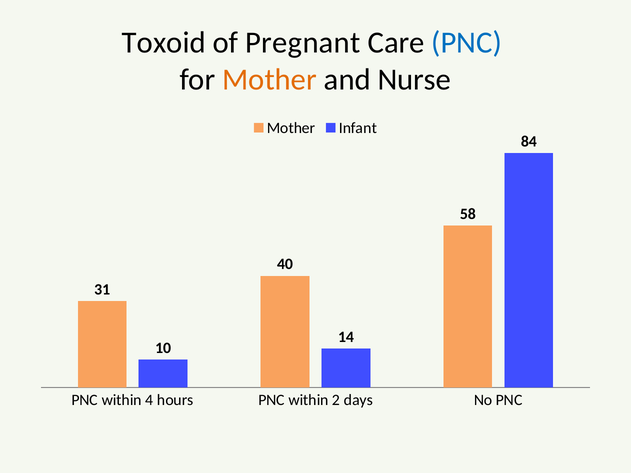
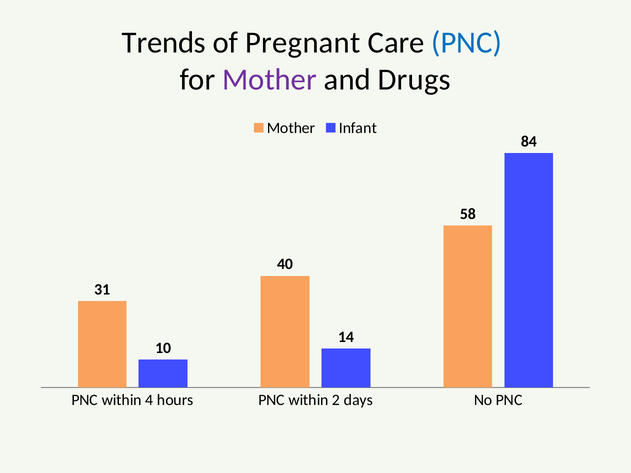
Toxoid: Toxoid -> Trends
Mother at (270, 79) colour: orange -> purple
Nurse: Nurse -> Drugs
